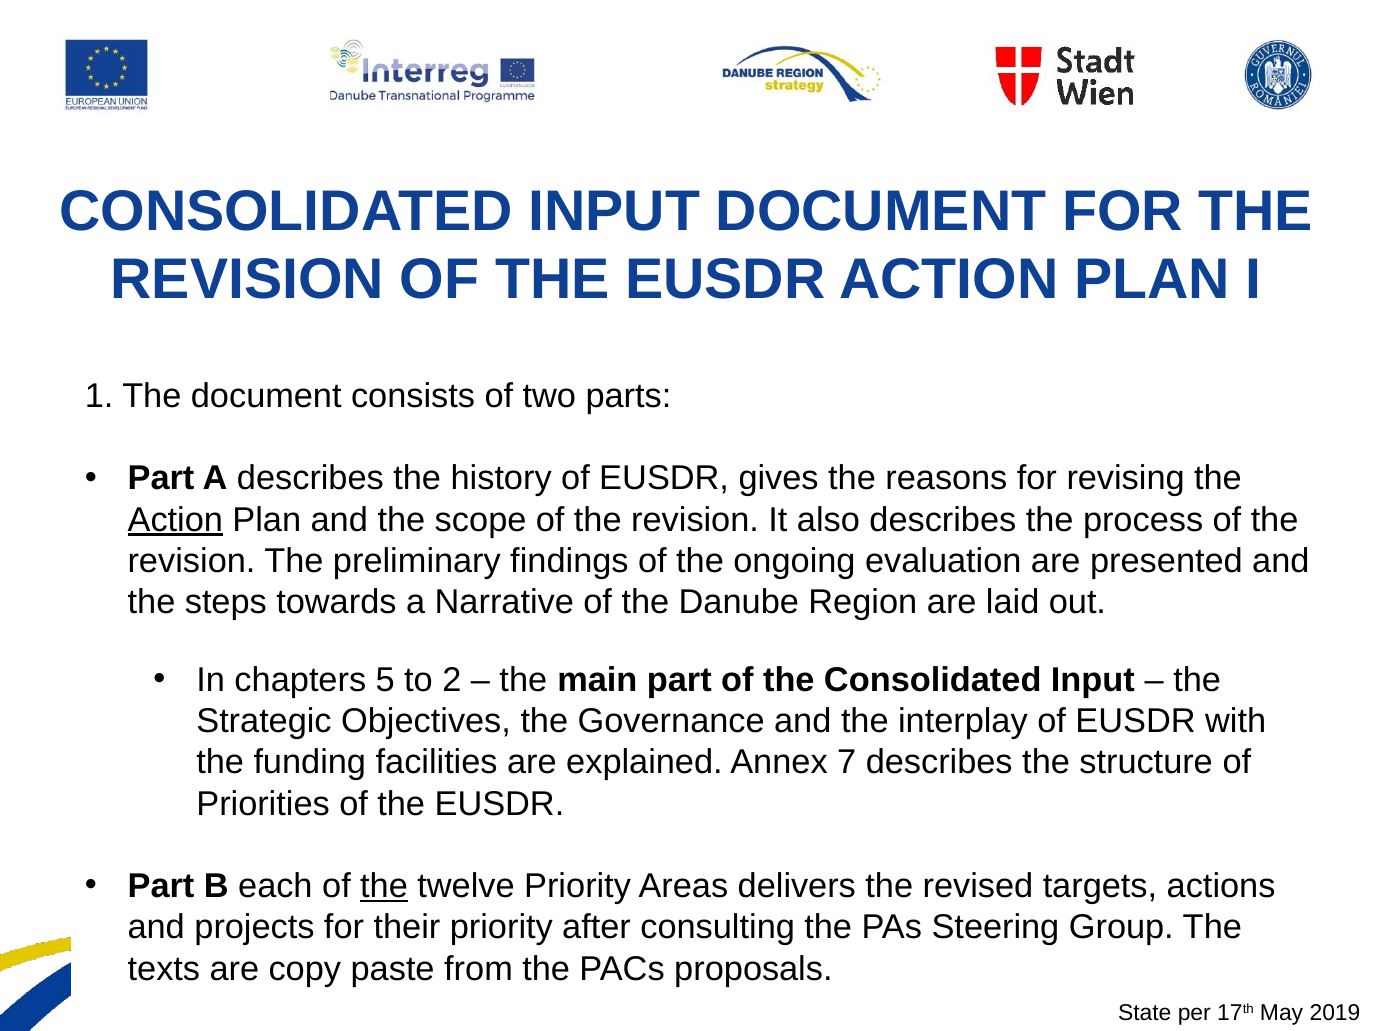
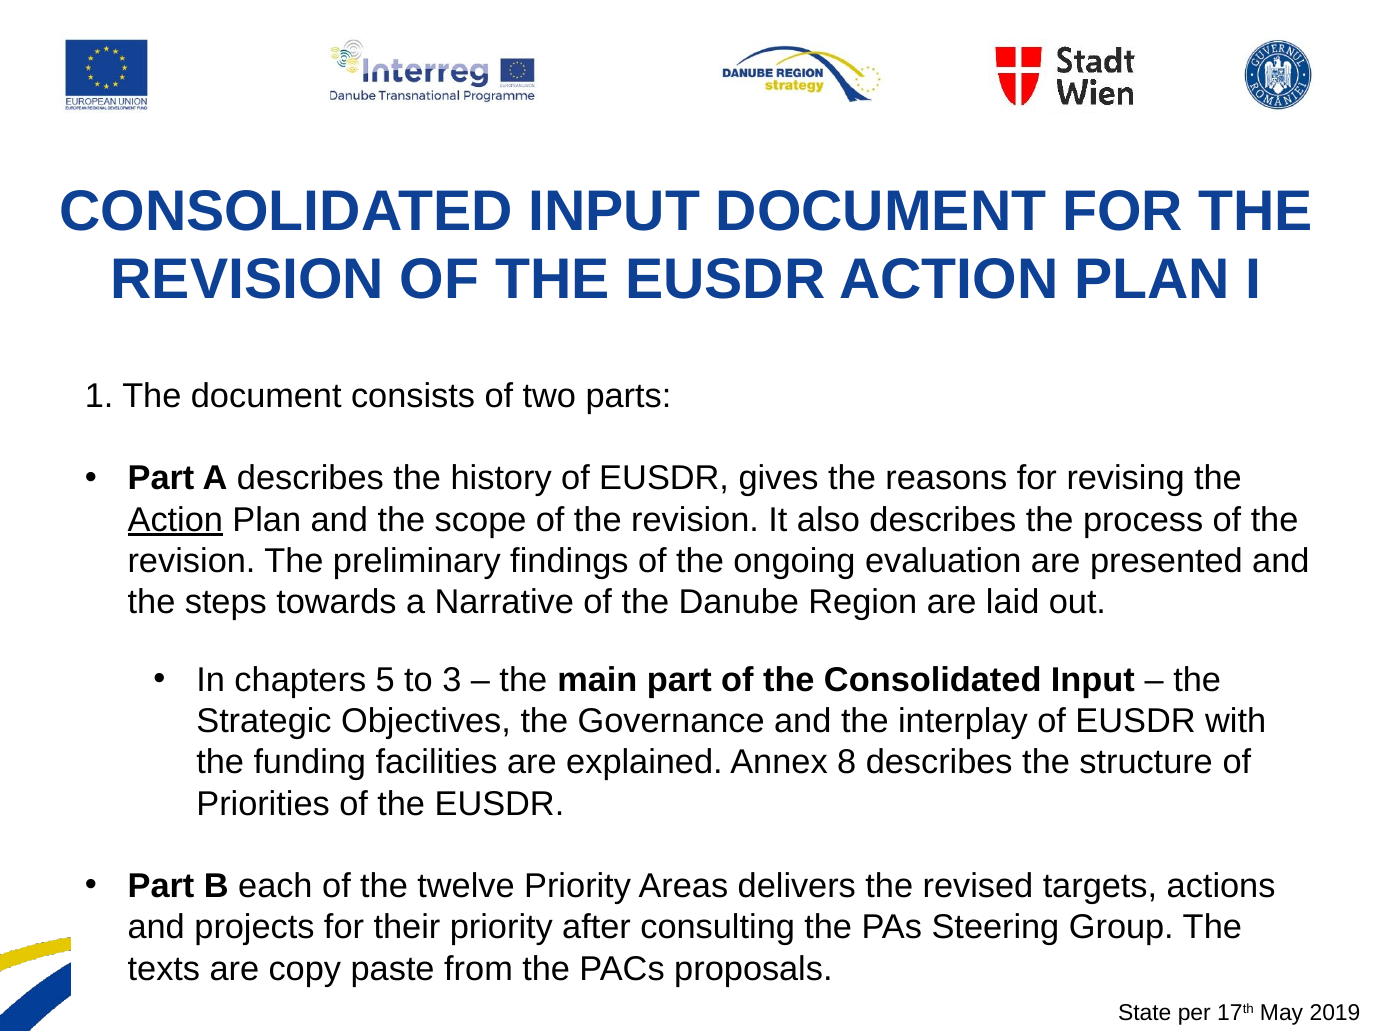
2: 2 -> 3
7: 7 -> 8
the at (384, 886) underline: present -> none
